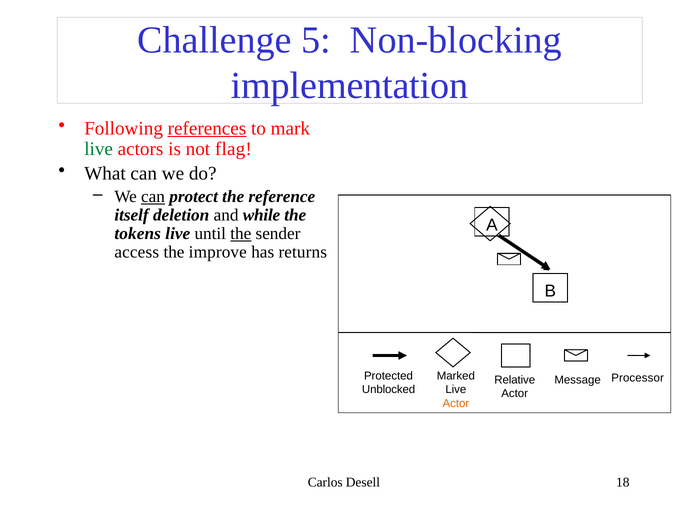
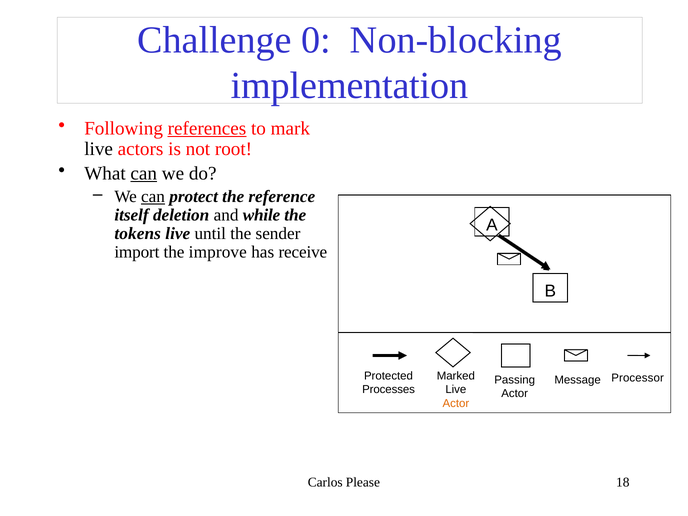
5: 5 -> 0
live at (99, 149) colour: green -> black
flag: flag -> root
can at (144, 173) underline: none -> present
the at (241, 234) underline: present -> none
access: access -> import
returns: returns -> receive
Relative: Relative -> Passing
Unblocked: Unblocked -> Processes
Desell: Desell -> Please
